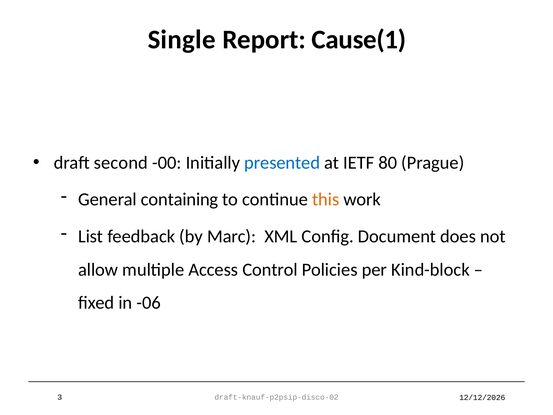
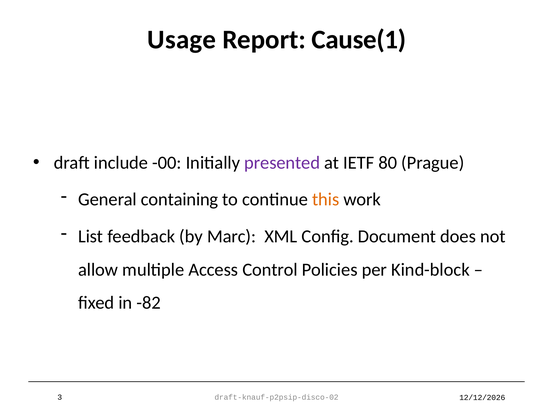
Single: Single -> Usage
second: second -> include
presented colour: blue -> purple
-06: -06 -> -82
